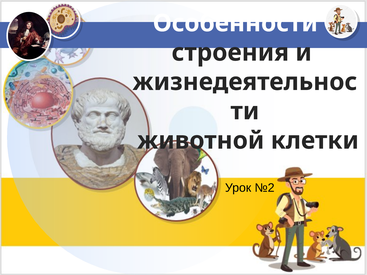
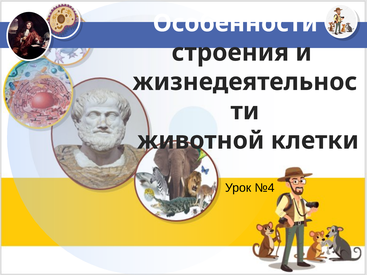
№2: №2 -> №4
